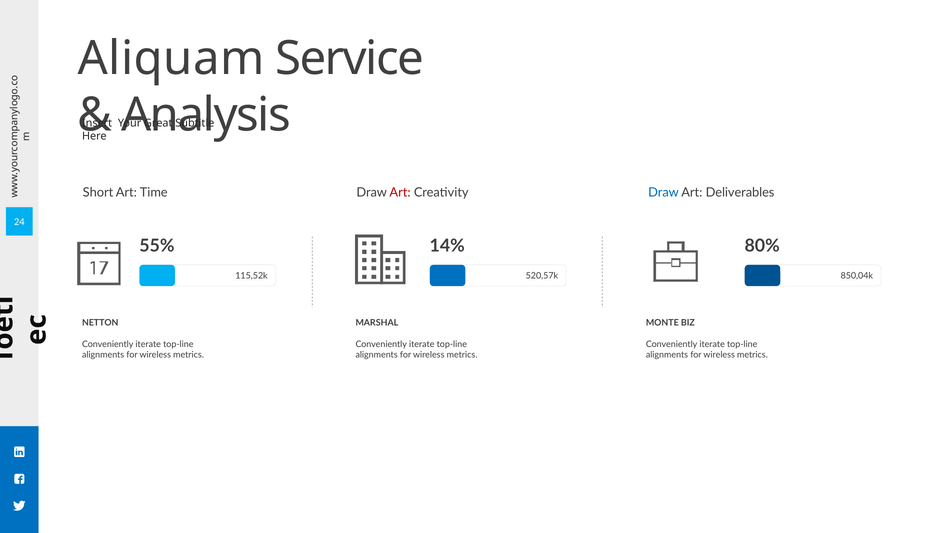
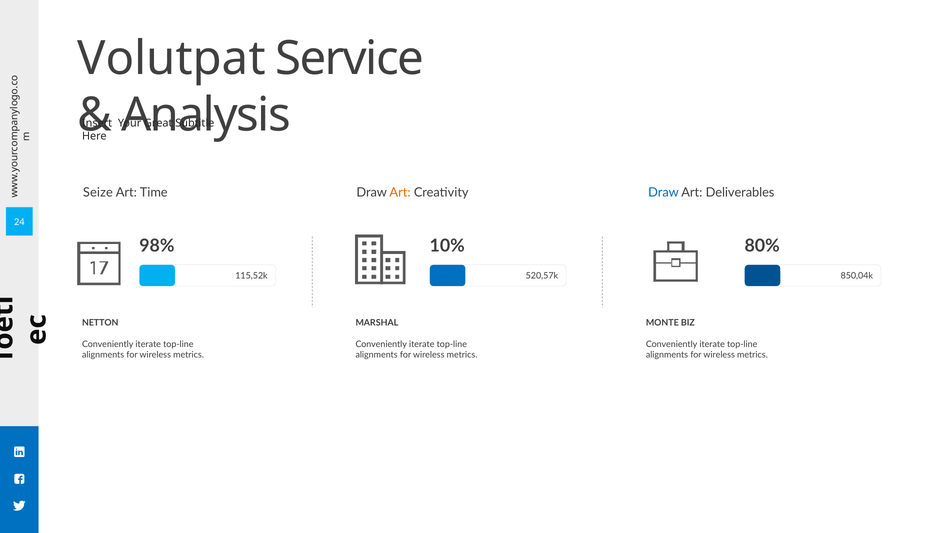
Aliquam: Aliquam -> Volutpat
Short: Short -> Seize
Art at (400, 192) colour: red -> orange
55%: 55% -> 98%
14%: 14% -> 10%
